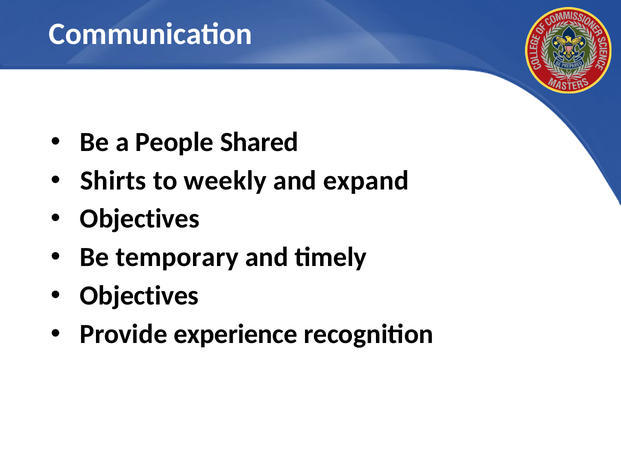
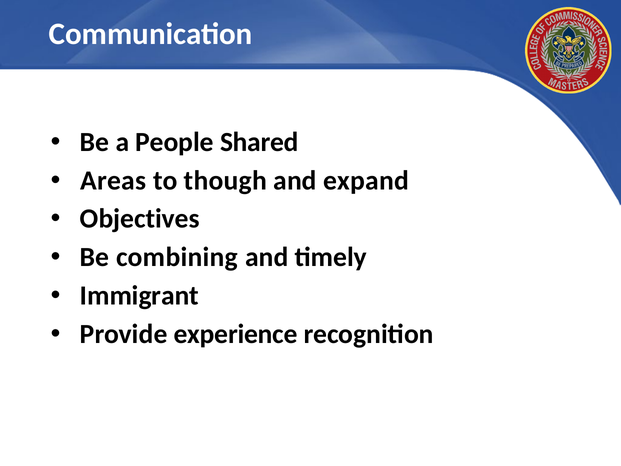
Shirts: Shirts -> Areas
weekly: weekly -> though
temporary: temporary -> combining
Objectives at (139, 296): Objectives -> Immigrant
